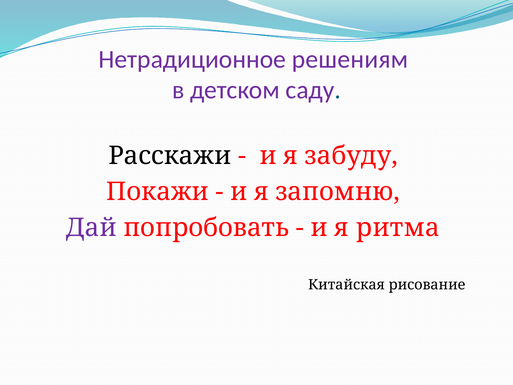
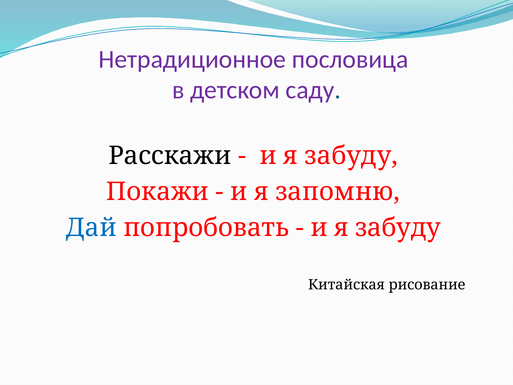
решениям: решениям -> пословица
Дай colour: purple -> blue
ритма at (398, 227): ритма -> забуду
